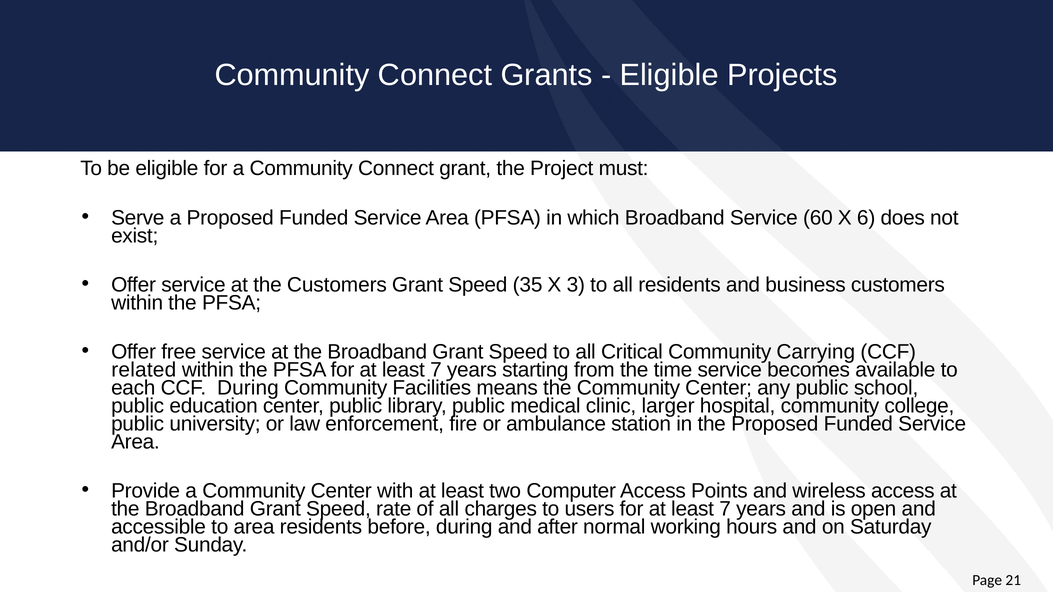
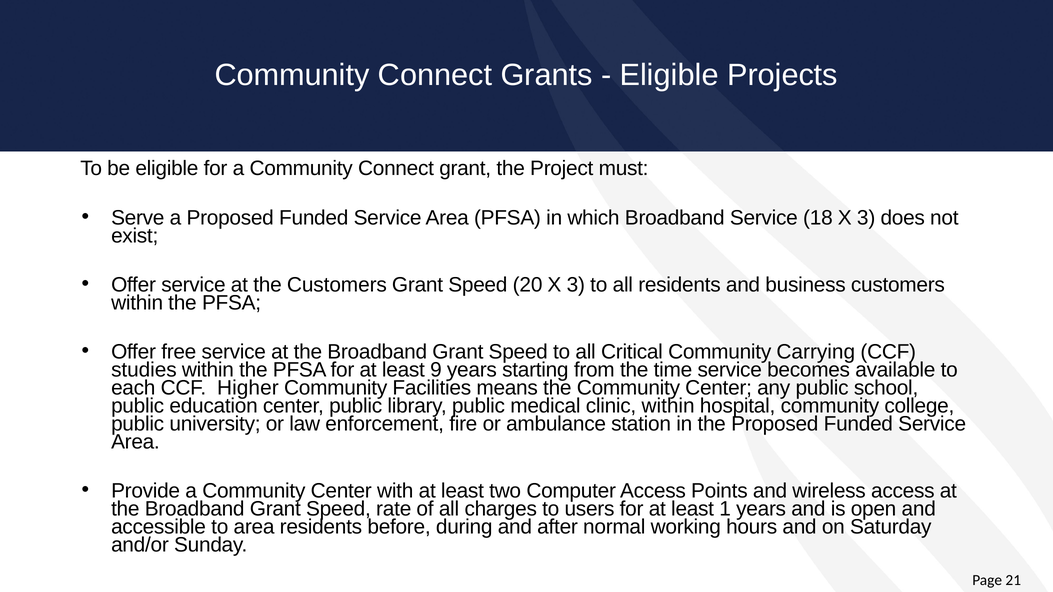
60: 60 -> 18
6 at (866, 218): 6 -> 3
35: 35 -> 20
related: related -> studies
7 at (436, 370): 7 -> 9
CCF During: During -> Higher
clinic larger: larger -> within
7 at (725, 509): 7 -> 1
